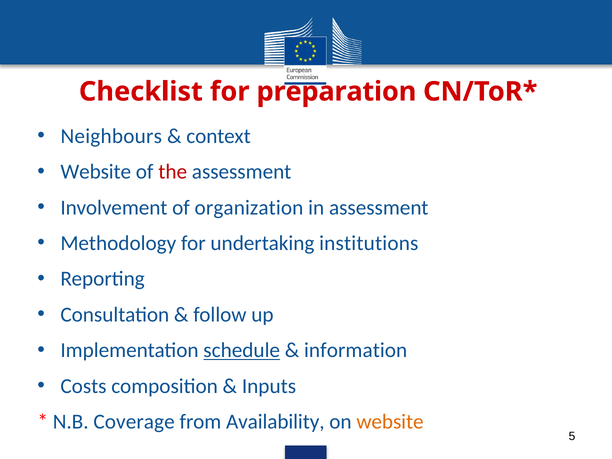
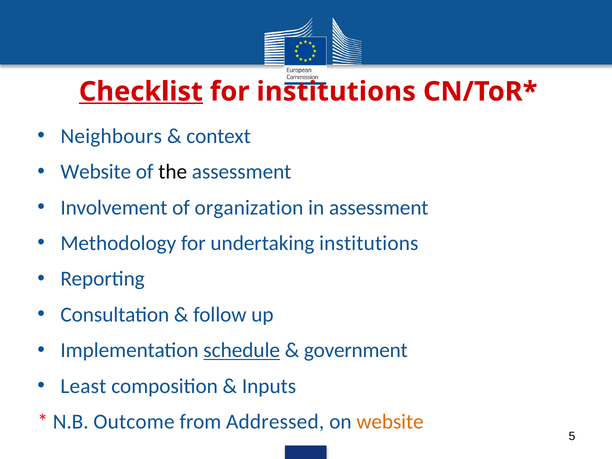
Checklist underline: none -> present
for preparation: preparation -> institutions
the colour: red -> black
information: information -> government
Costs: Costs -> Least
Coverage: Coverage -> Outcome
Availability: Availability -> Addressed
